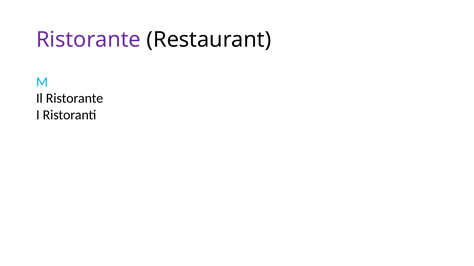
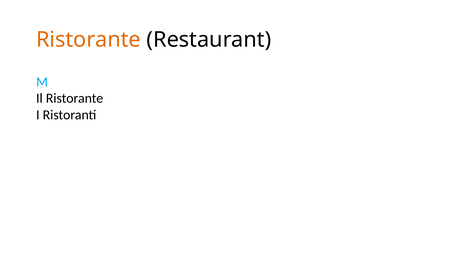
Ristorante at (89, 40) colour: purple -> orange
